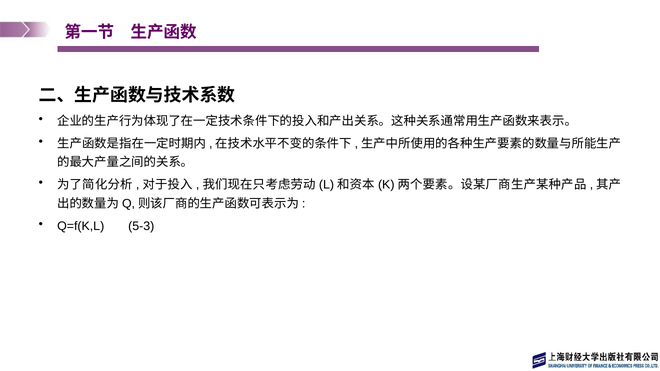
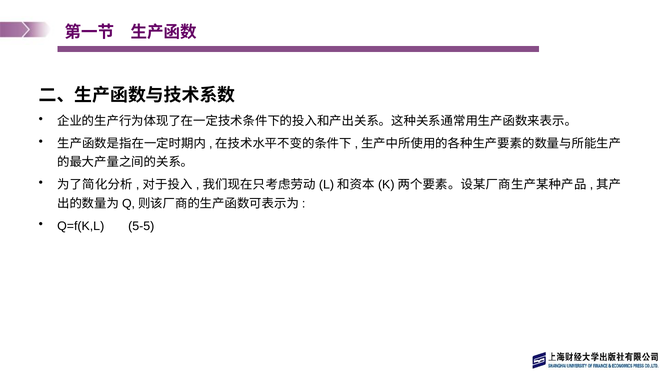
5-3: 5-3 -> 5-5
